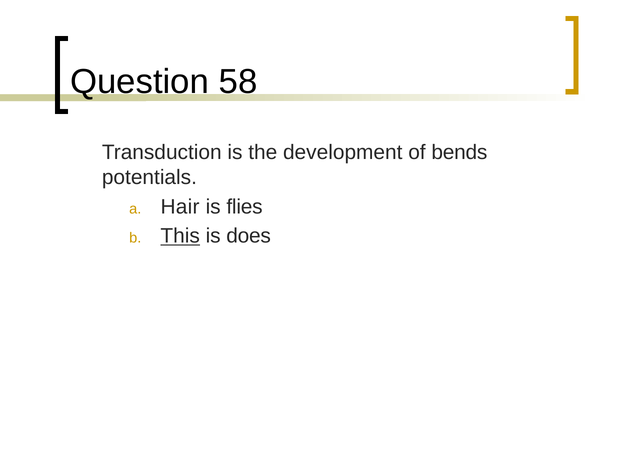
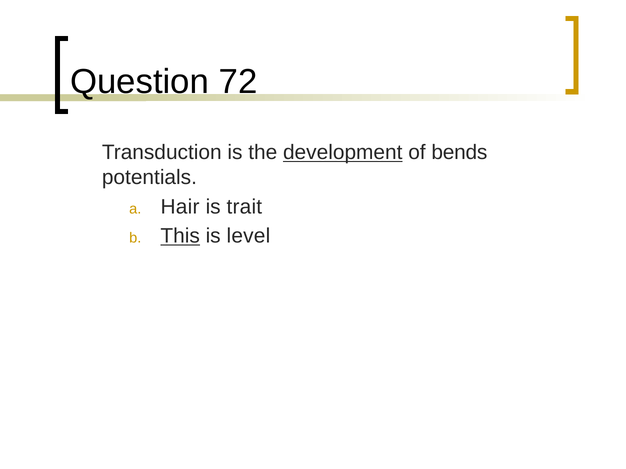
58: 58 -> 72
development underline: none -> present
flies: flies -> trait
does: does -> level
